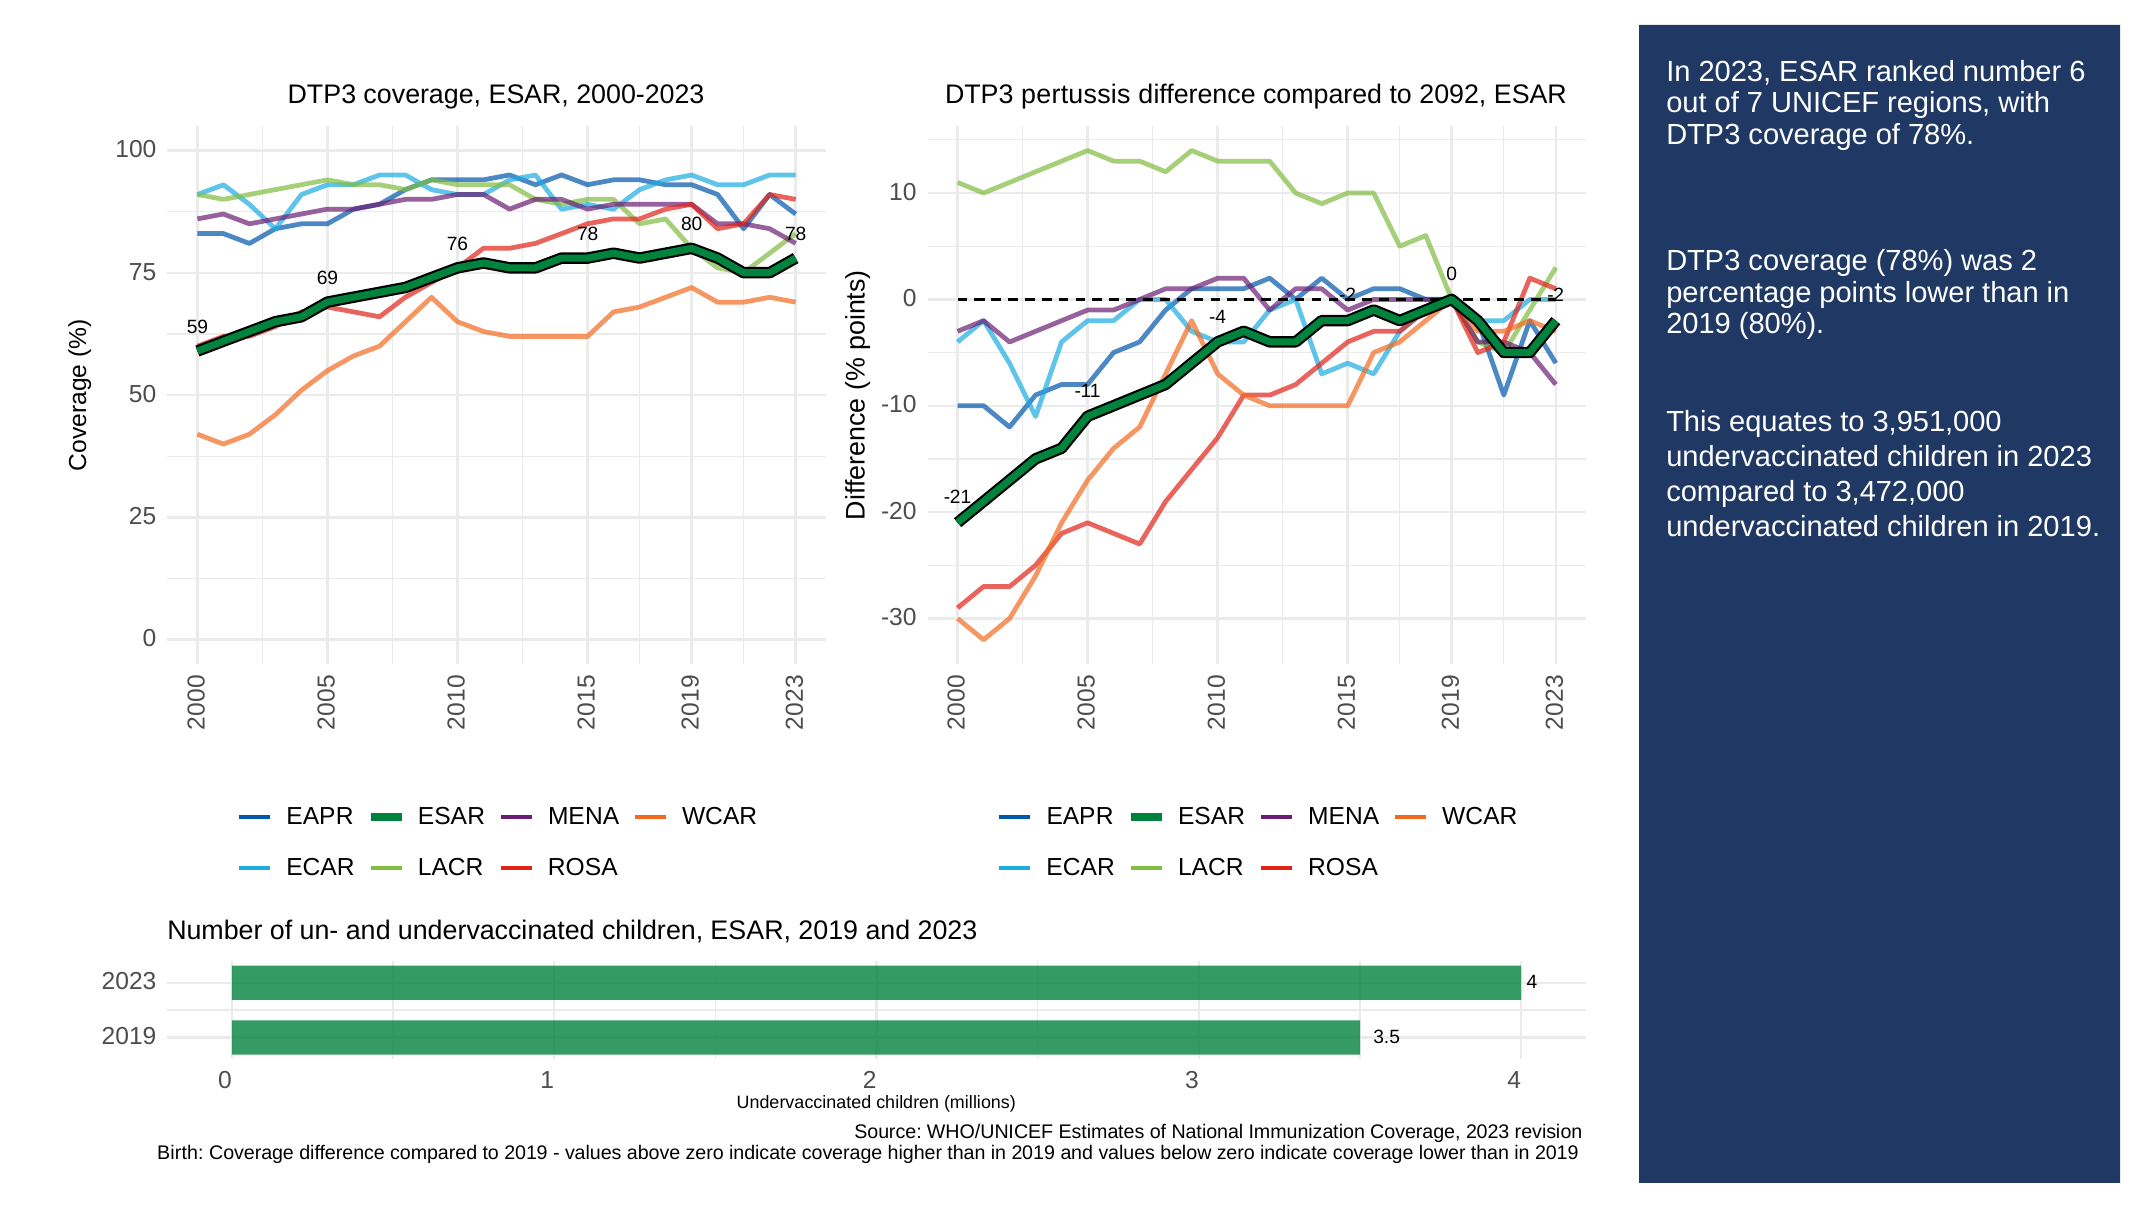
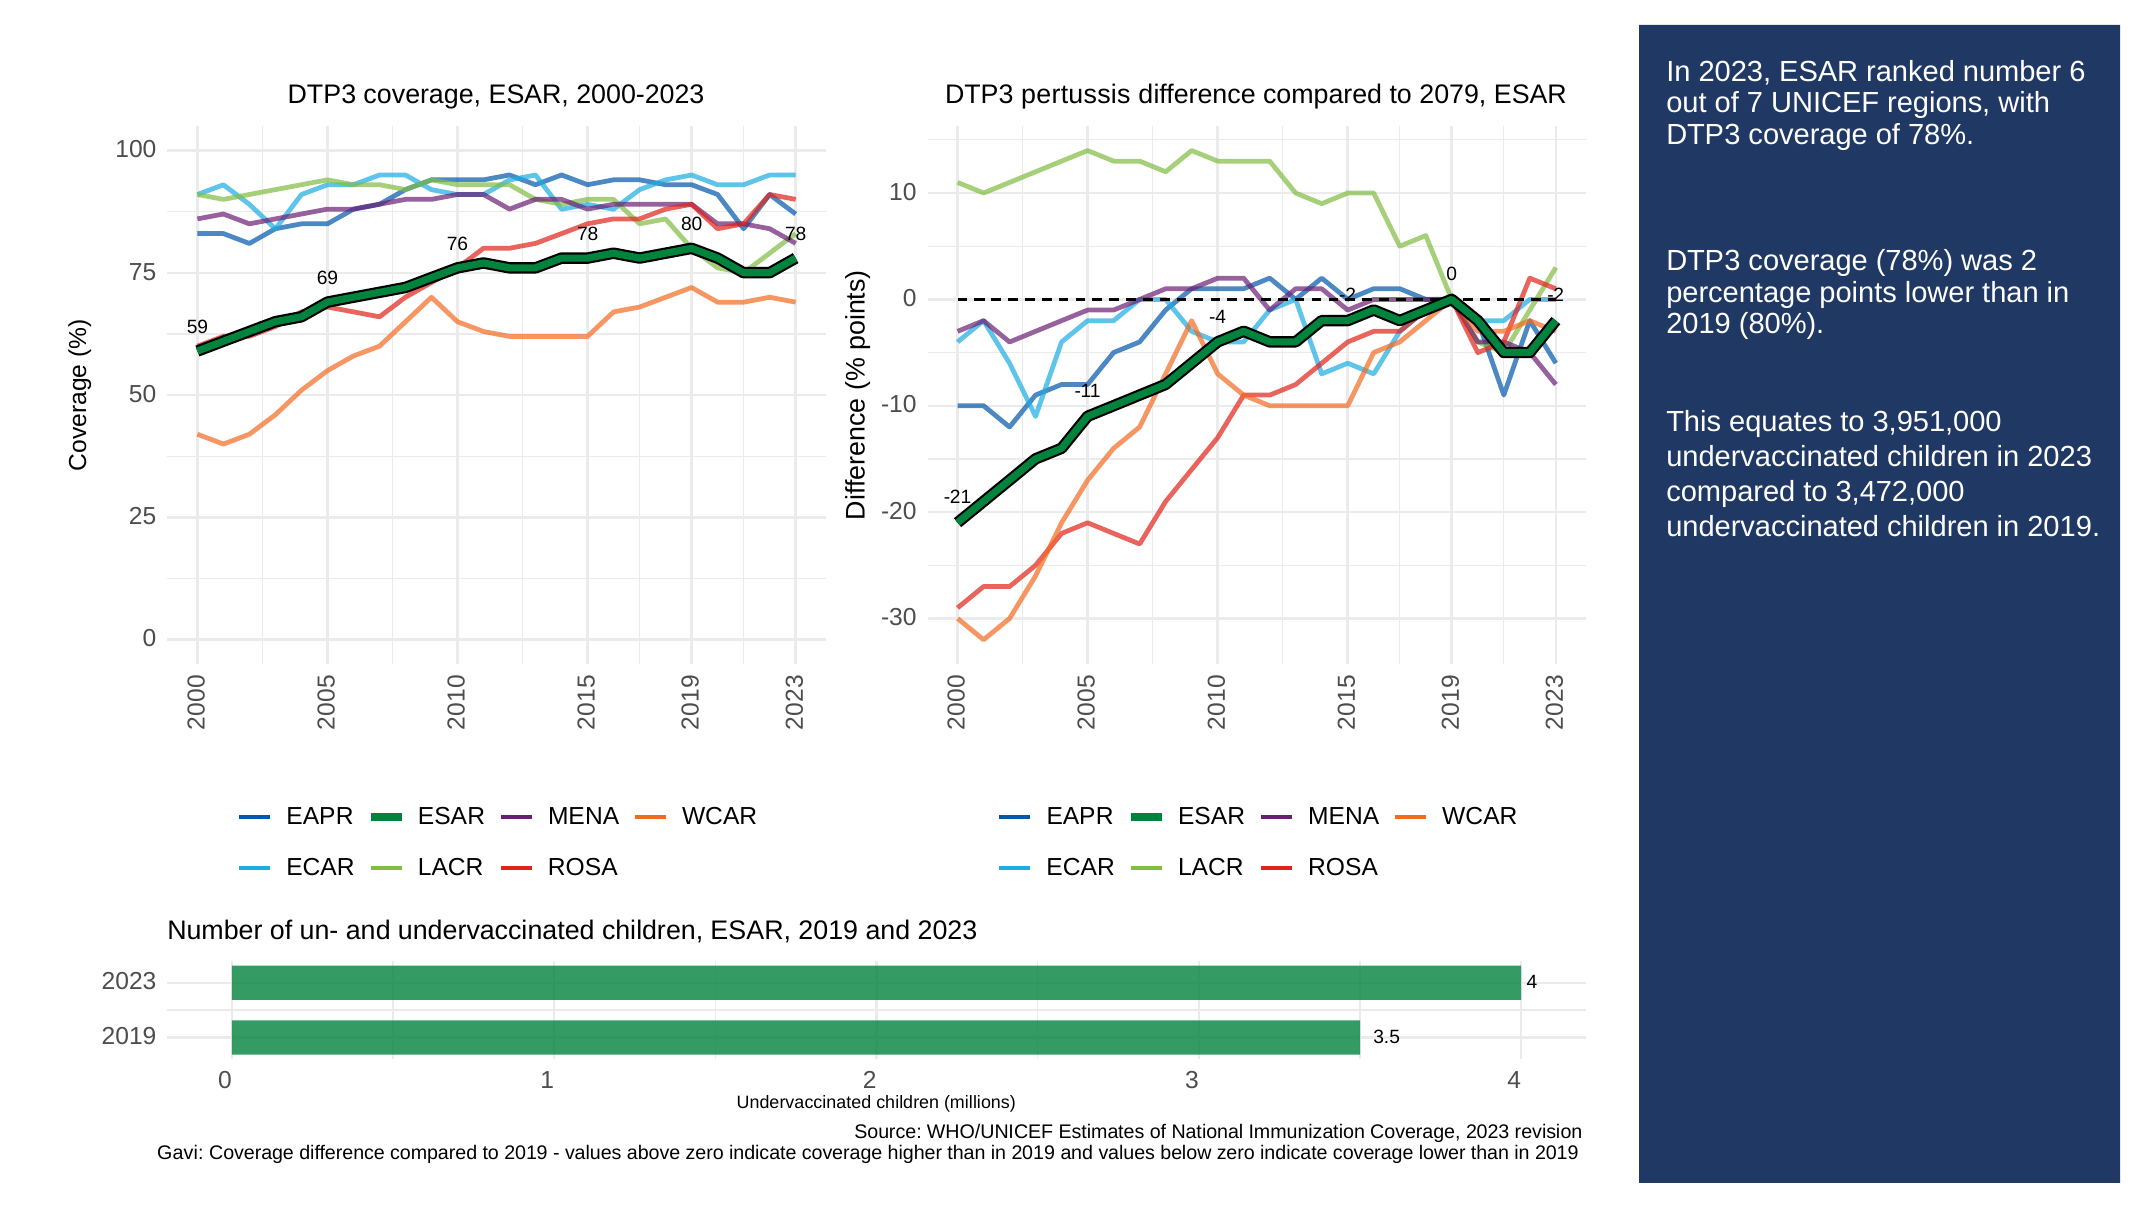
2092: 2092 -> 2079
Birth: Birth -> Gavi
